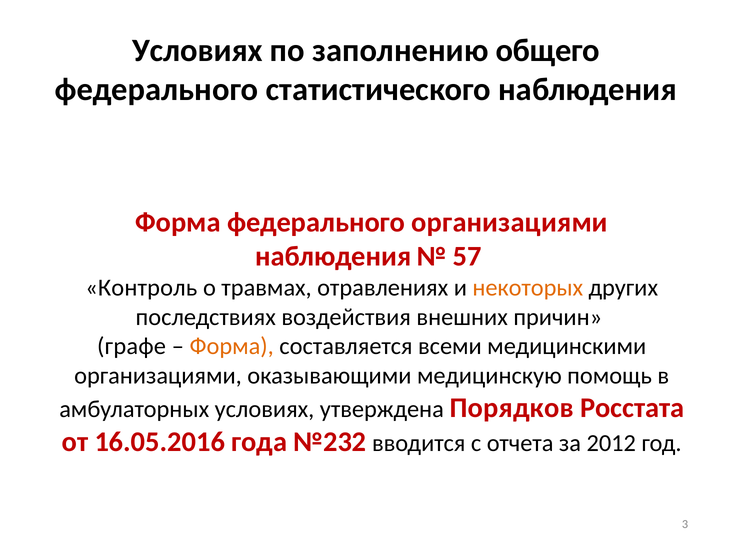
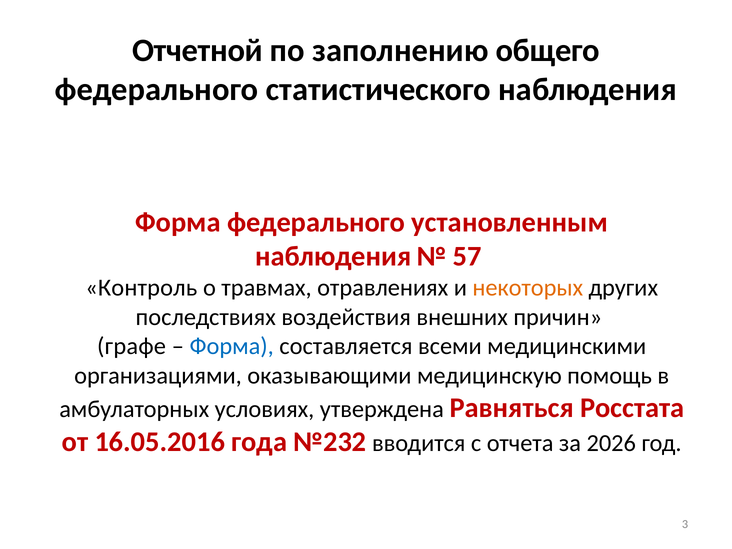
Условиях at (198, 50): Условиях -> Отчетной
федерального организациями: организациями -> установленным
Форма at (232, 346) colour: orange -> blue
Порядков: Порядков -> Равняться
2012: 2012 -> 2026
